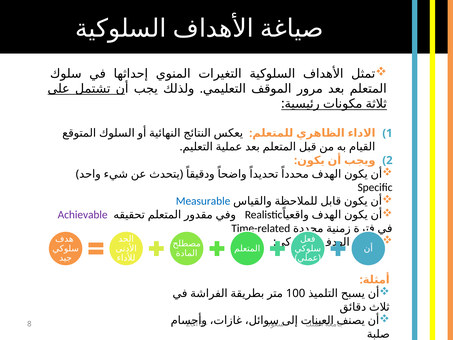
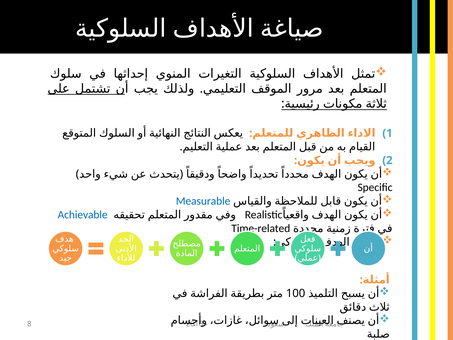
Achievable colour: purple -> blue
